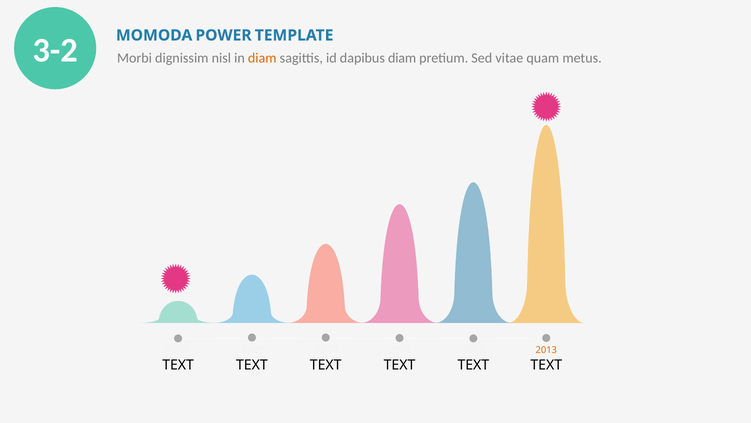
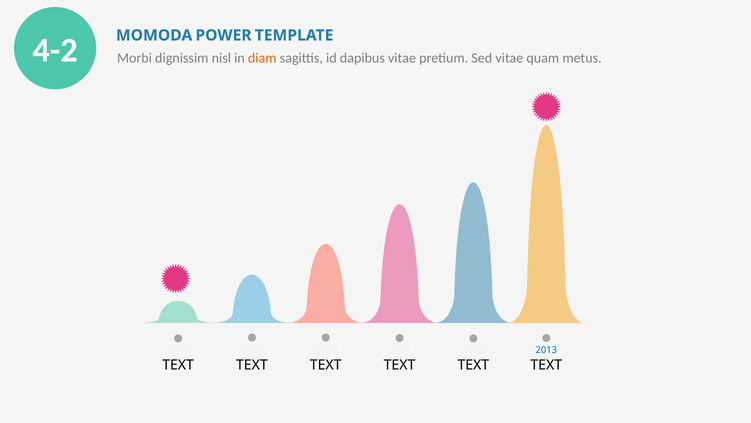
3-2: 3-2 -> 4-2
dapibus diam: diam -> vitae
2013 colour: orange -> blue
